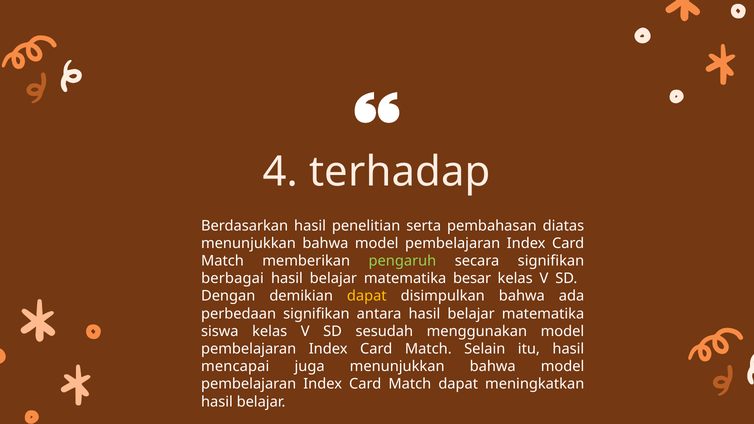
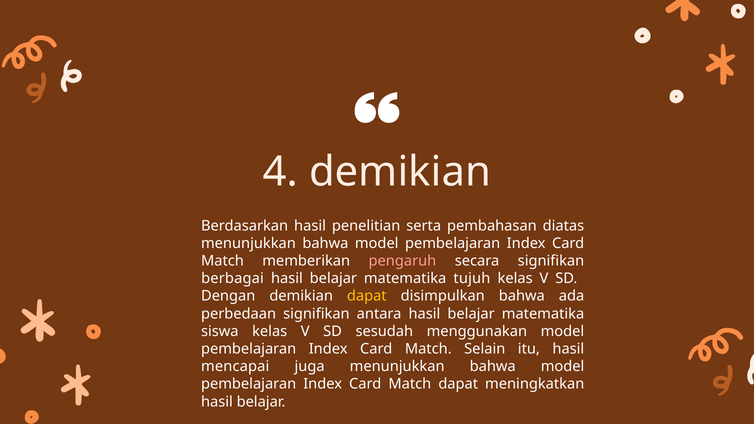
4 terhadap: terhadap -> demikian
pengaruh colour: light green -> pink
besar: besar -> tujuh
